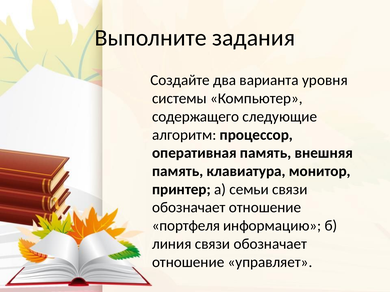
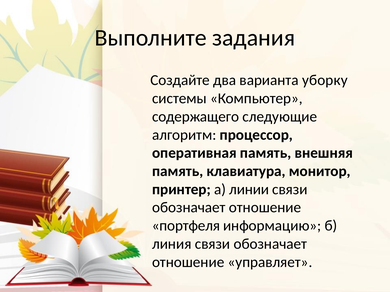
уровня: уровня -> уборку
семьи: семьи -> линии
